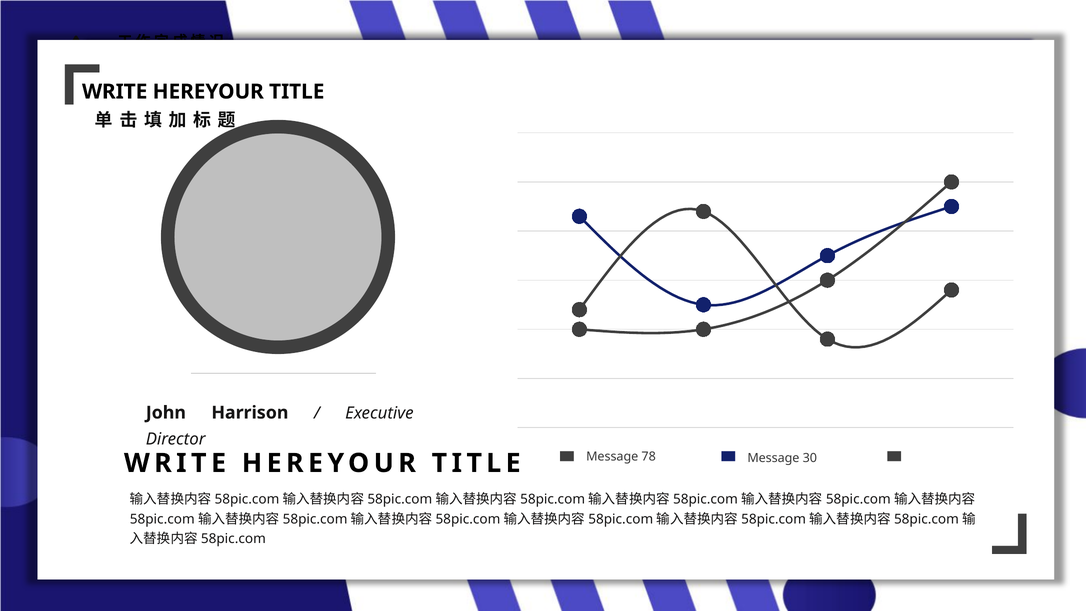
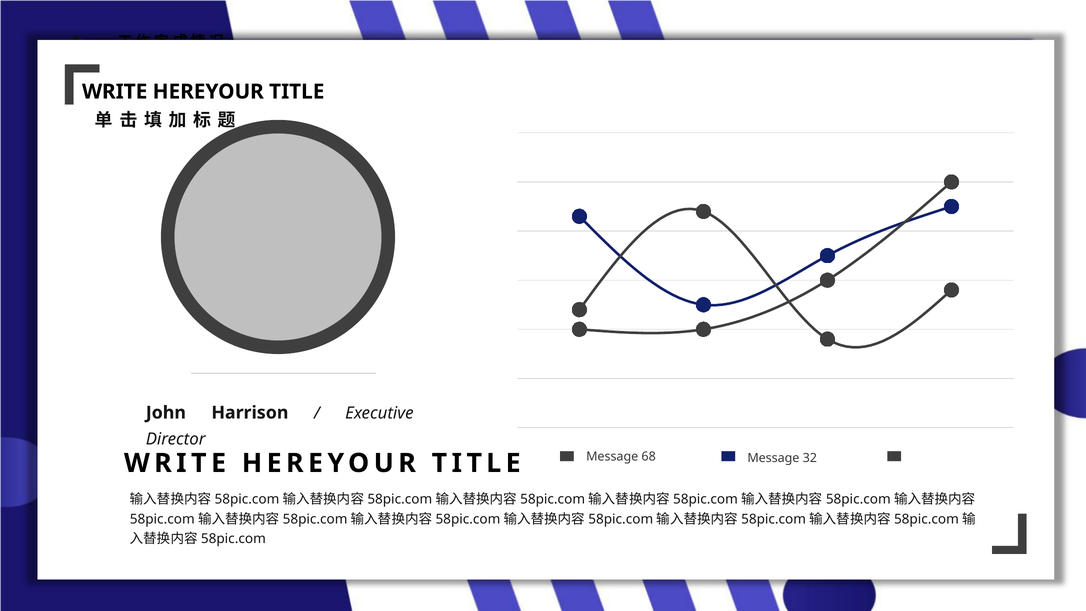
78: 78 -> 68
30: 30 -> 32
